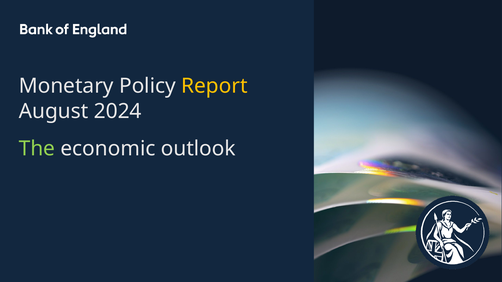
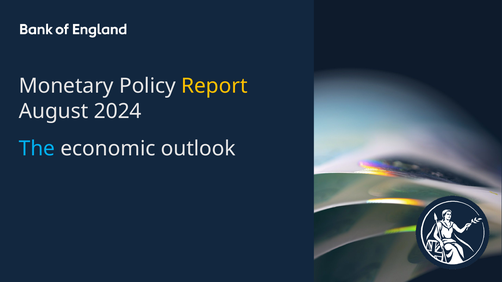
The colour: light green -> light blue
